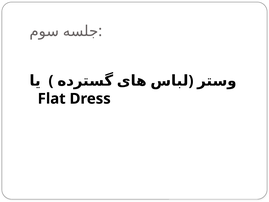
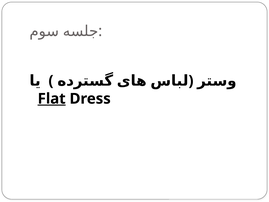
Flat underline: none -> present
